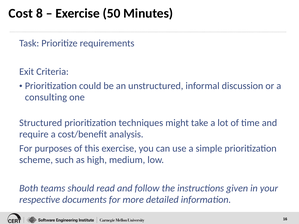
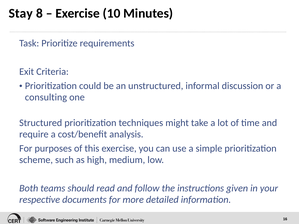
Cost: Cost -> Stay
50: 50 -> 10
